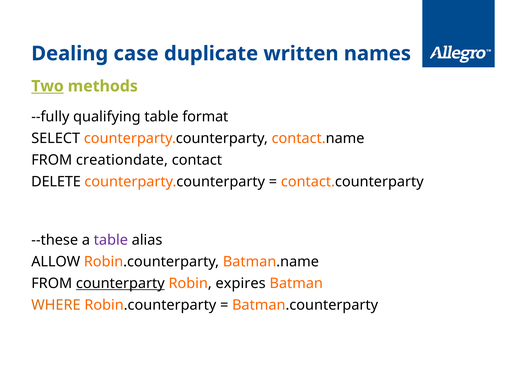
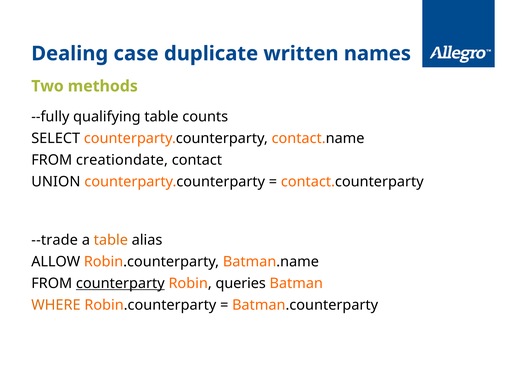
Two underline: present -> none
format: format -> counts
DELETE: DELETE -> UNION
--these: --these -> --trade
table at (111, 240) colour: purple -> orange
expires: expires -> queries
